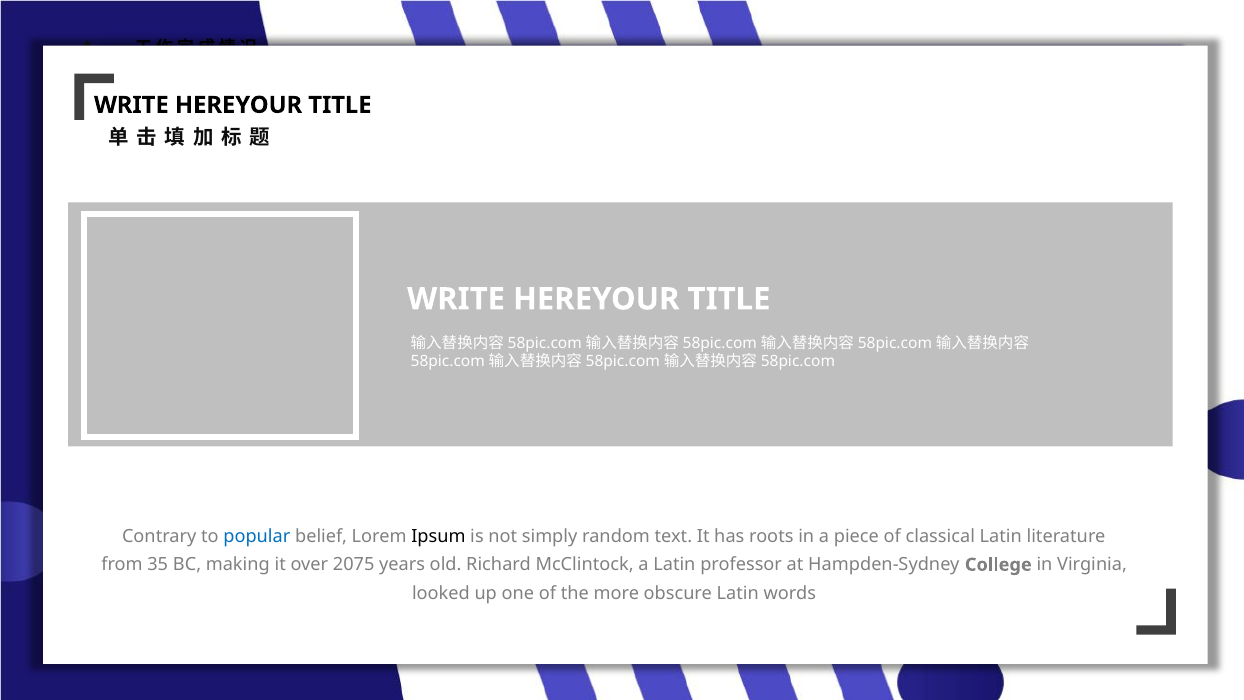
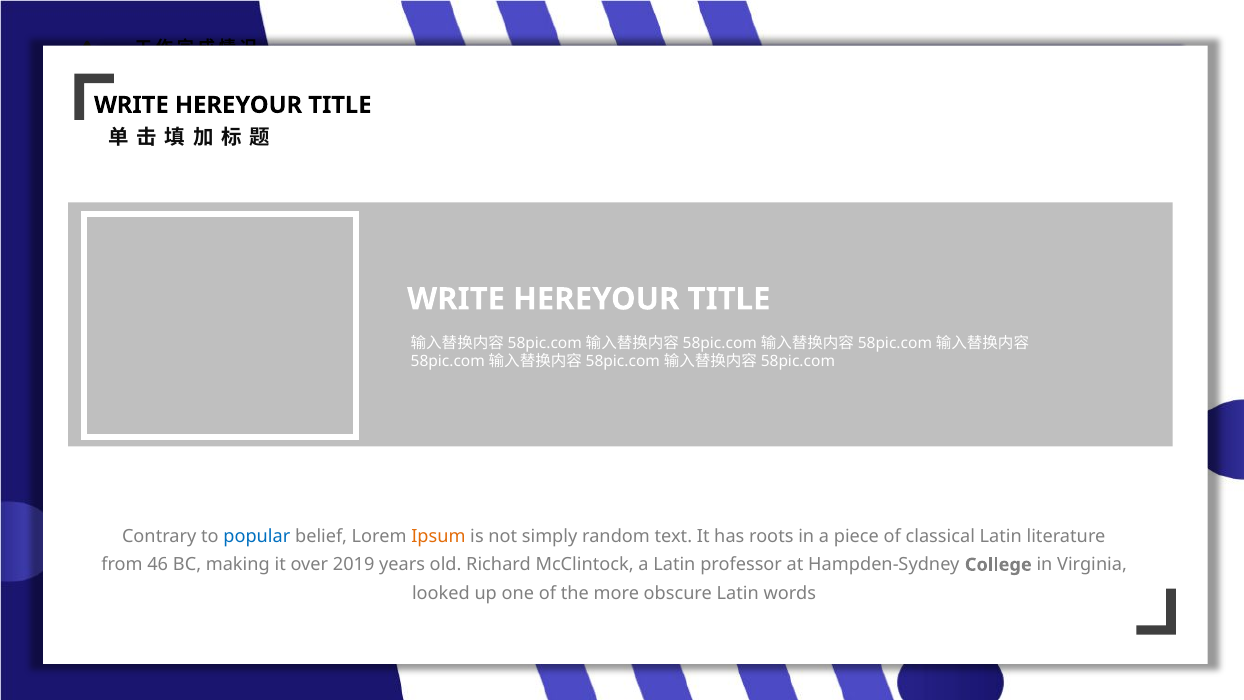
Ipsum colour: black -> orange
35: 35 -> 46
2075: 2075 -> 2019
